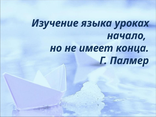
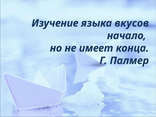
уроках: уроках -> вкусов
